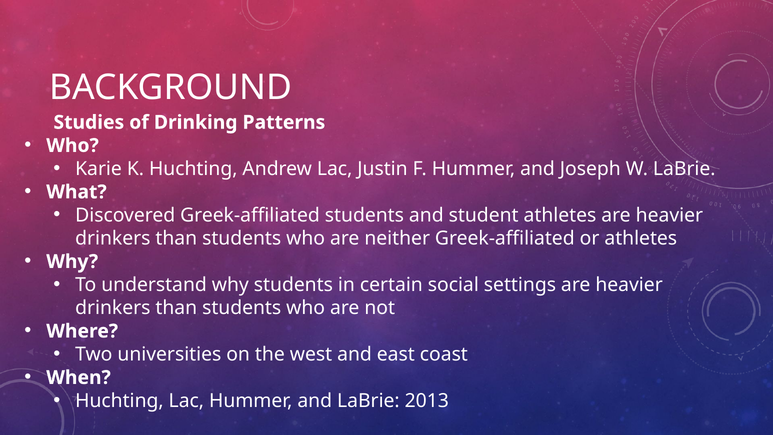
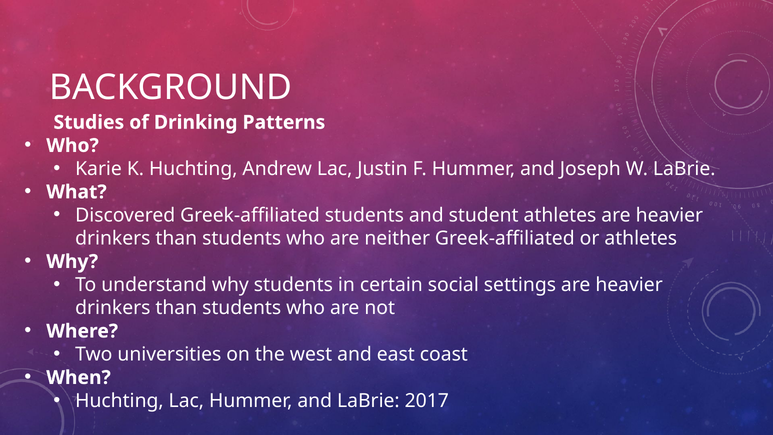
2013: 2013 -> 2017
